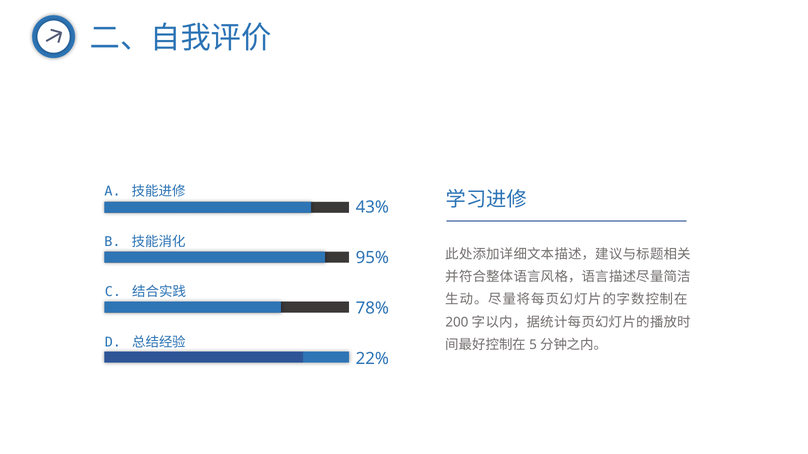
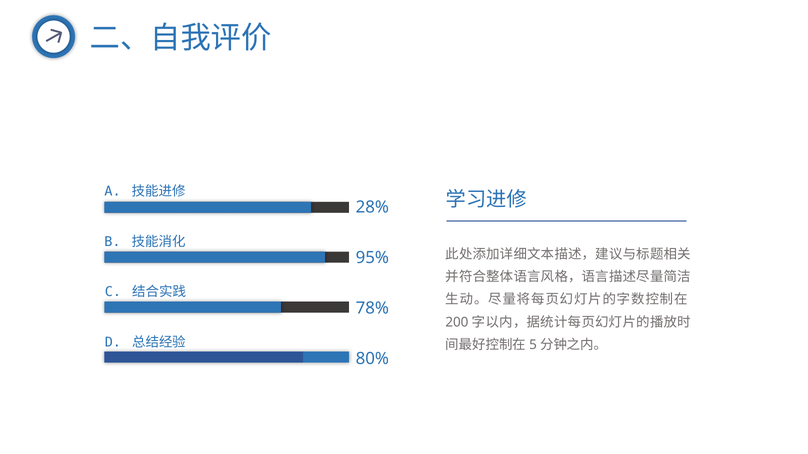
43%: 43% -> 28%
22%: 22% -> 80%
